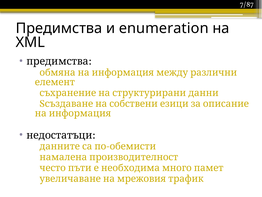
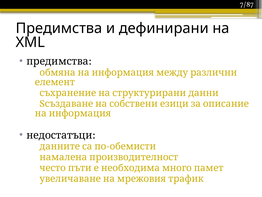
enumeration: enumeration -> дефинирани
